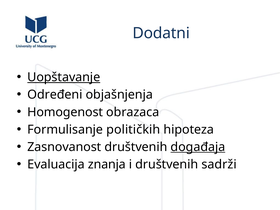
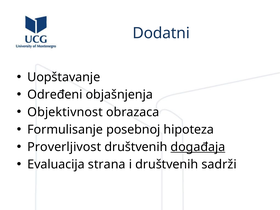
Uopštavanje underline: present -> none
Homogenost: Homogenost -> Objektivnost
političkih: političkih -> posebnoj
Zasnovanost: Zasnovanost -> Proverljivost
znanja: znanja -> strana
